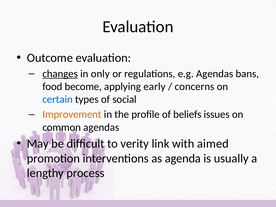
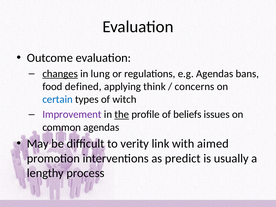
only: only -> lung
become: become -> defined
early: early -> think
social: social -> witch
Improvement colour: orange -> purple
the underline: none -> present
agenda: agenda -> predict
